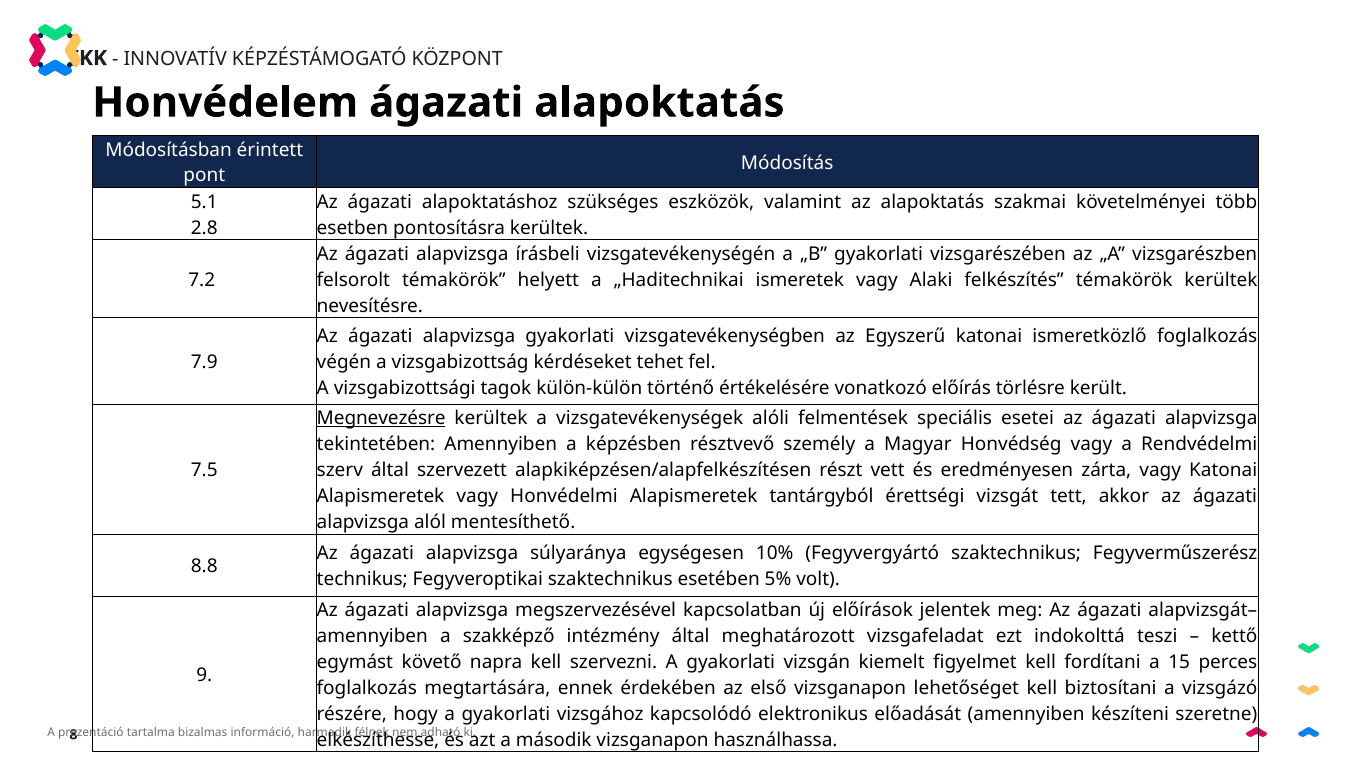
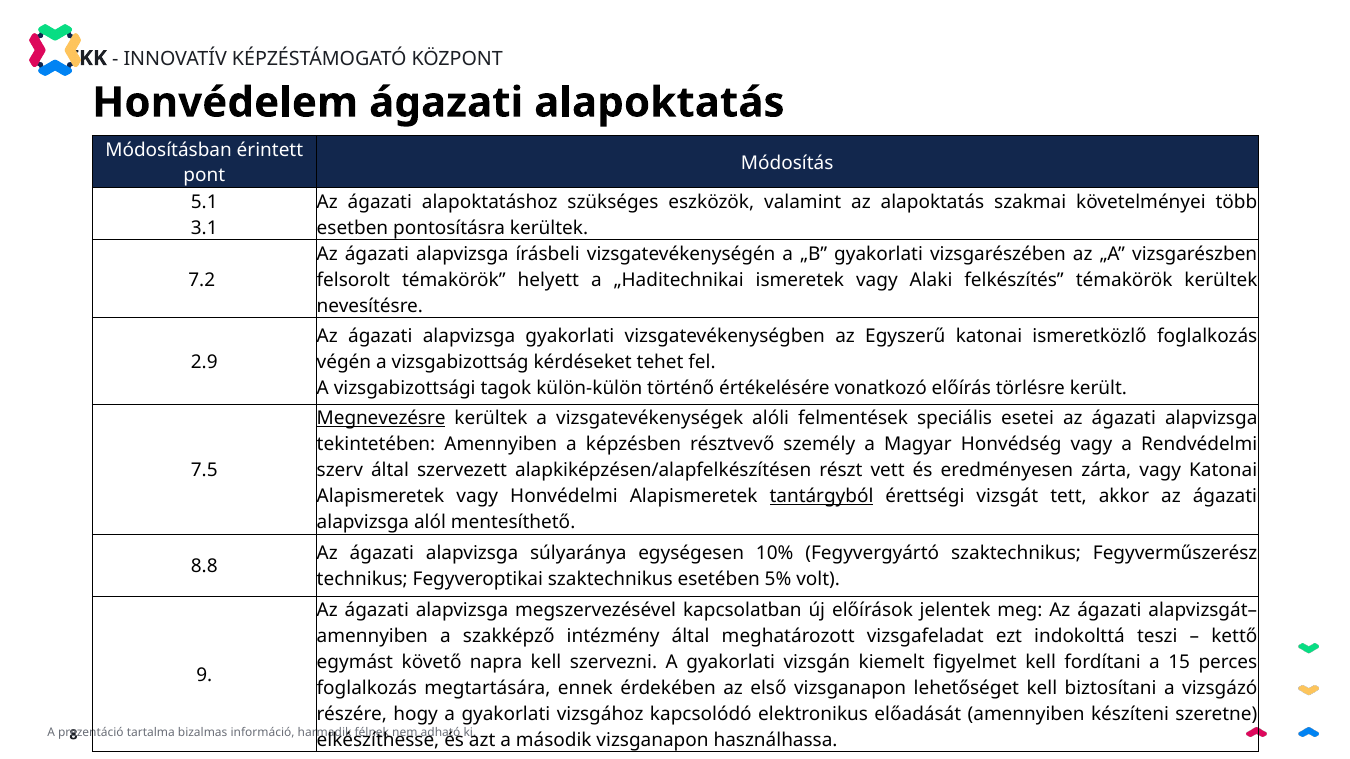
2.8: 2.8 -> 3.1
7.9: 7.9 -> 2.9
tantárgyból underline: none -> present
